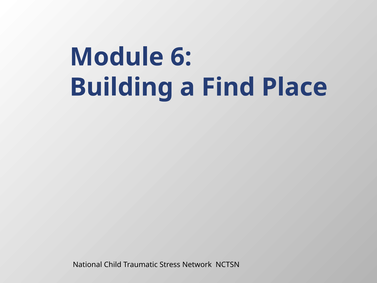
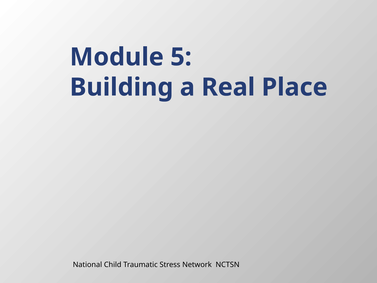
6: 6 -> 5
Find: Find -> Real
